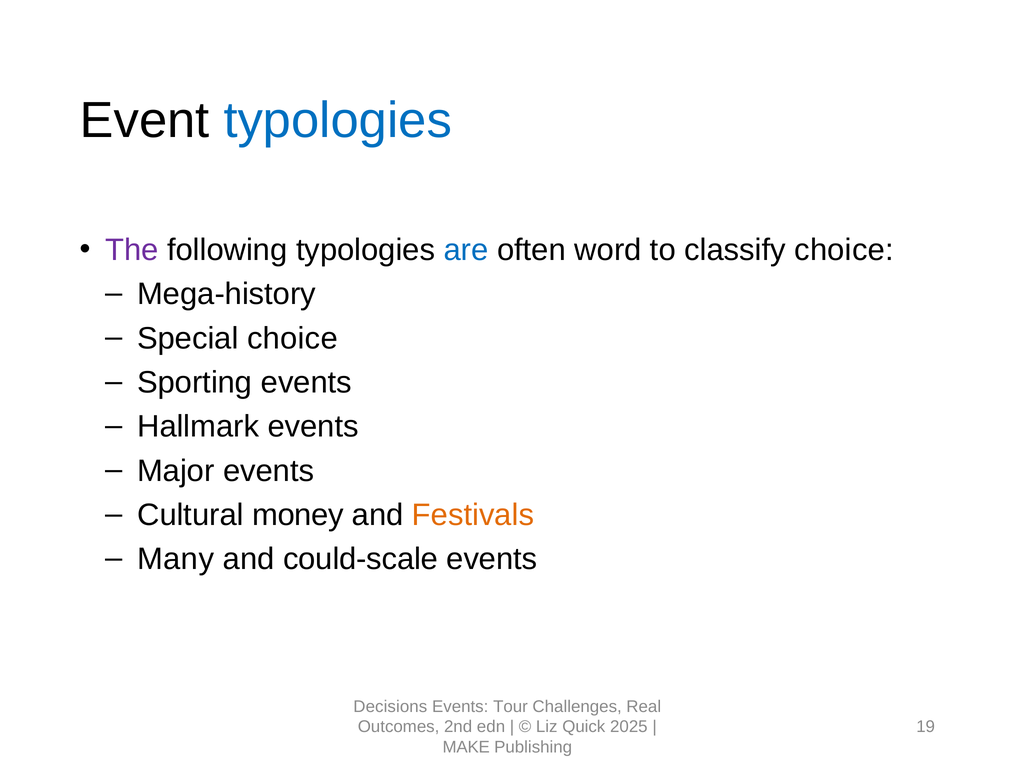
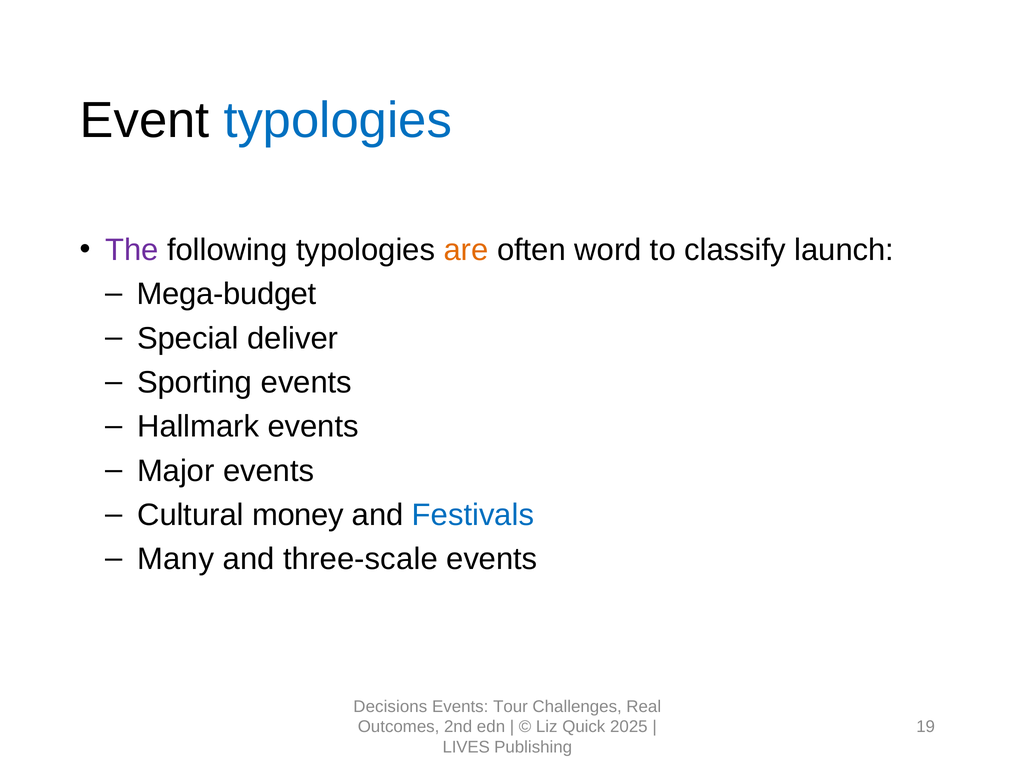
are colour: blue -> orange
classify choice: choice -> launch
Mega-history: Mega-history -> Mega-budget
Special choice: choice -> deliver
Festivals colour: orange -> blue
could-scale: could-scale -> three-scale
MAKE: MAKE -> LIVES
